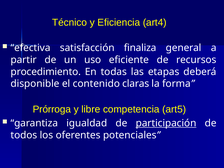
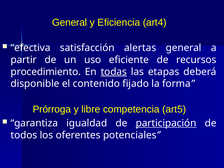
Técnico at (70, 22): Técnico -> General
finaliza: finaliza -> alertas
todas underline: none -> present
claras: claras -> fijado
